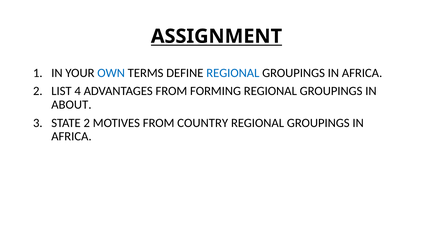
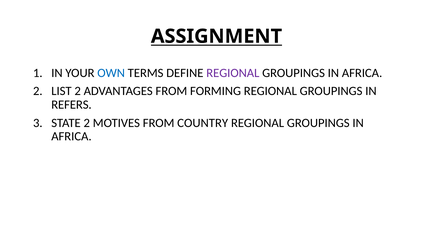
REGIONAL at (233, 73) colour: blue -> purple
LIST 4: 4 -> 2
ABOUT: ABOUT -> REFERS
